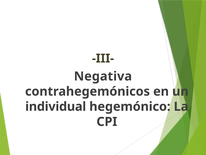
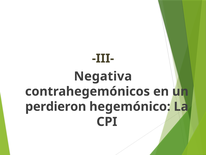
individual: individual -> perdieron
